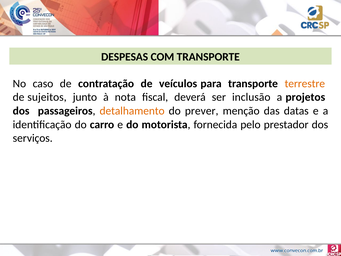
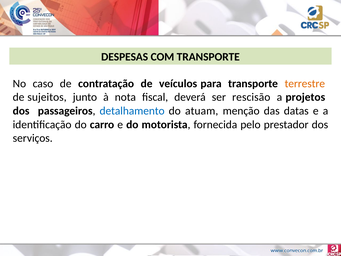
inclusão: inclusão -> rescisão
detalhamento colour: orange -> blue
prever: prever -> atuam
